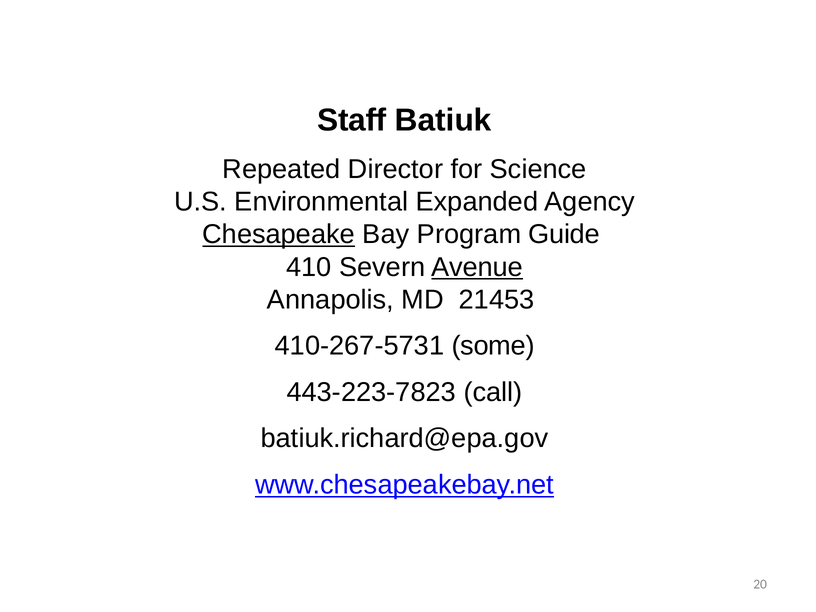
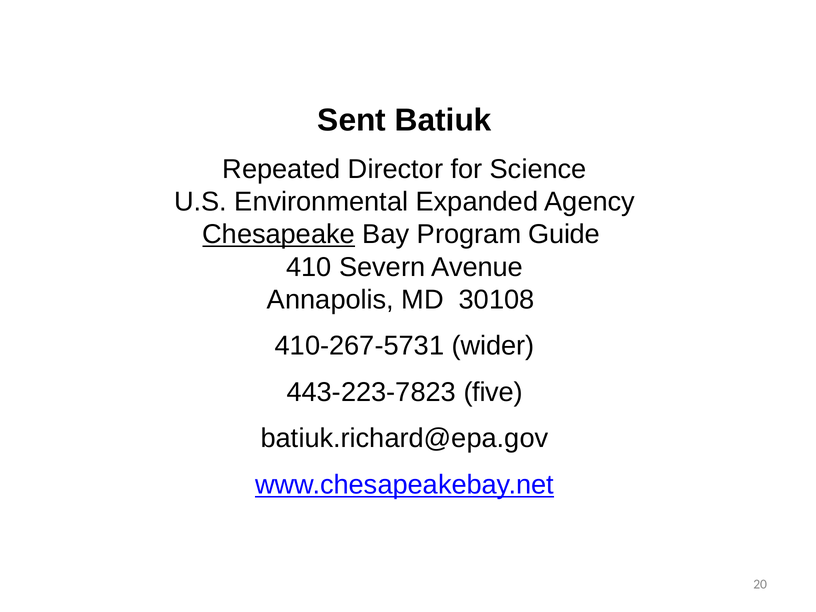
Staff: Staff -> Sent
Avenue underline: present -> none
21453: 21453 -> 30108
some: some -> wider
call: call -> five
